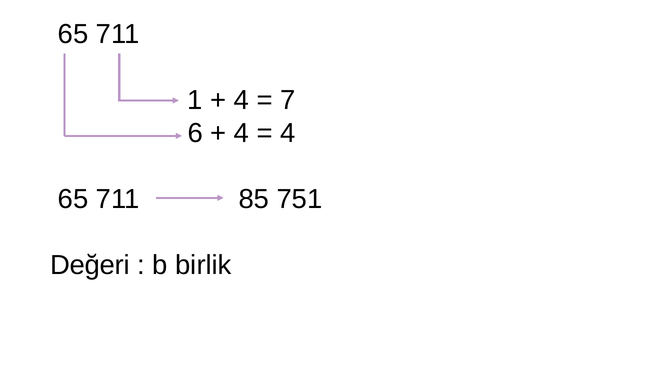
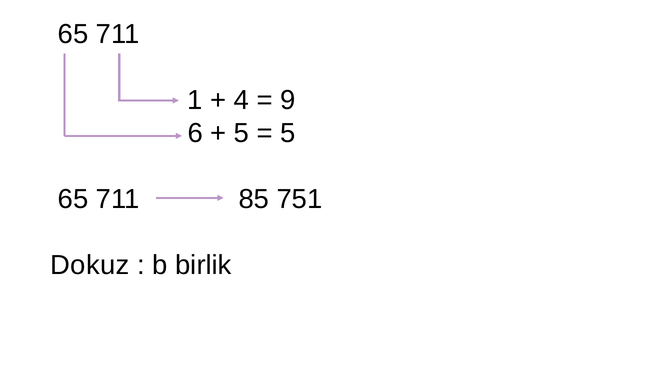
7: 7 -> 9
4 at (242, 133): 4 -> 5
4 at (288, 133): 4 -> 5
Değeri: Değeri -> Dokuz
